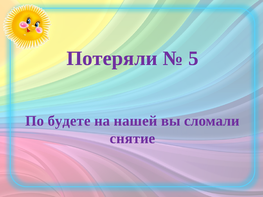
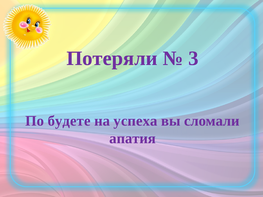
5: 5 -> 3
нашей: нашей -> успеха
снятие: снятие -> апатия
